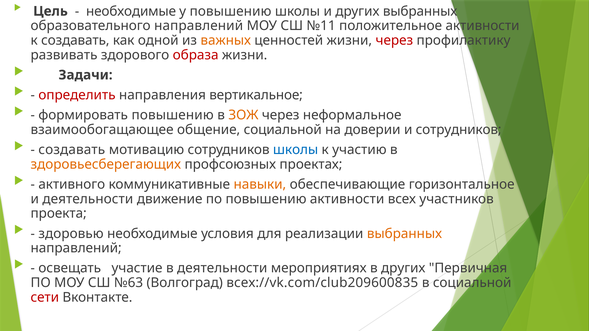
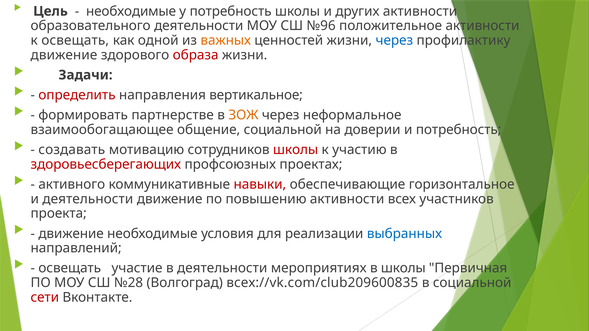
у повышению: повышению -> потребность
других выбранных: выбранных -> активности
образовательного направлений: направлений -> деятельности
№11: №11 -> №96
к создавать: создавать -> освещать
через at (394, 40) colour: red -> blue
развивать at (64, 55): развивать -> движение
формировать повышению: повышению -> партнерстве
и сотрудников: сотрудников -> потребность
школы at (296, 150) colour: blue -> red
здоровьесберегающих colour: orange -> red
навыки colour: orange -> red
здоровью at (71, 234): здоровью -> движение
выбранных at (404, 234) colour: orange -> blue
в других: других -> школы
№63: №63 -> №28
